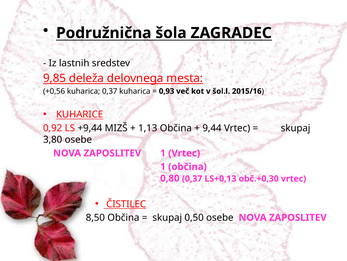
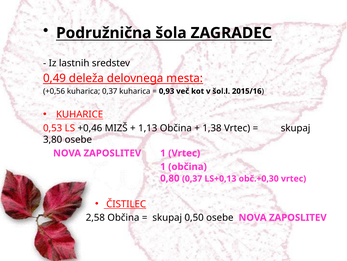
9,85: 9,85 -> 0,49
0,92: 0,92 -> 0,53
+9,44: +9,44 -> +0,46
9,44: 9,44 -> 1,38
8,50: 8,50 -> 2,58
